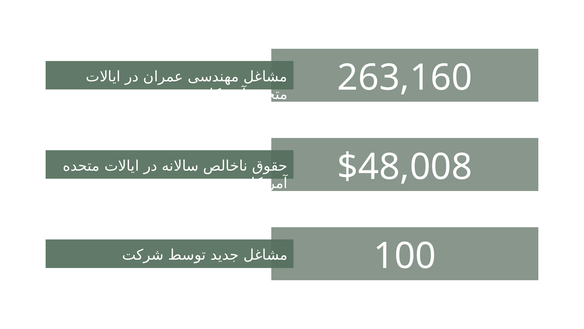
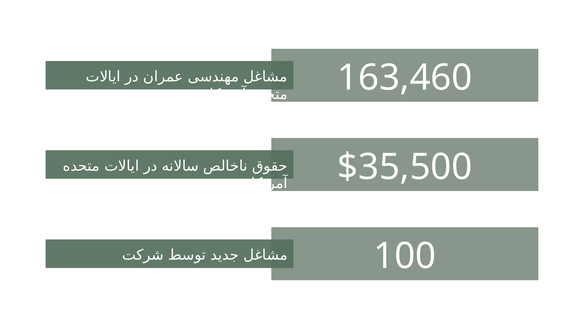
263,160: 263,160 -> 163,460
$48,008: $48,008 -> $35,500
